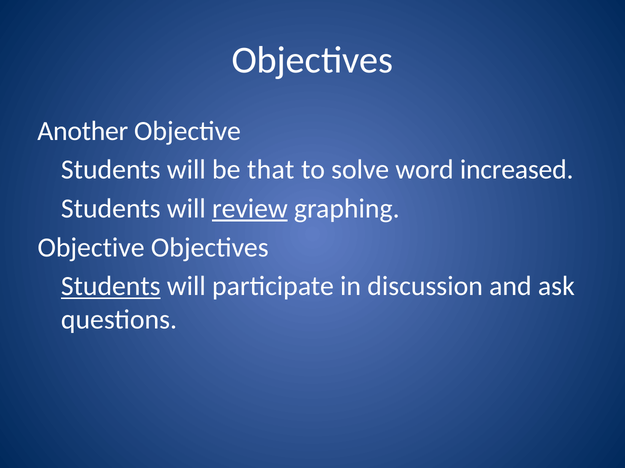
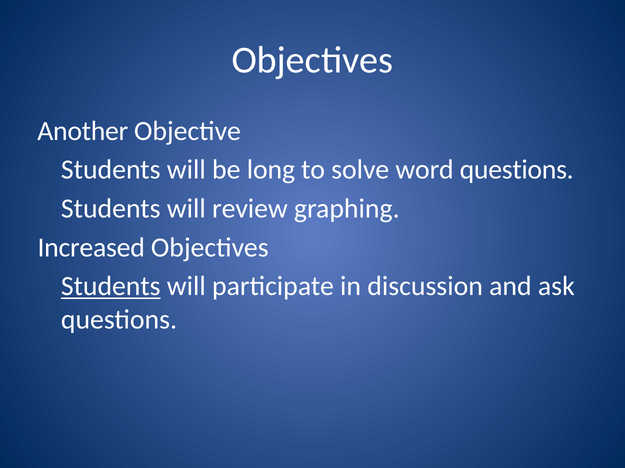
that: that -> long
word increased: increased -> questions
review underline: present -> none
Objective at (91, 248): Objective -> Increased
